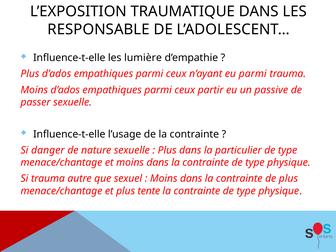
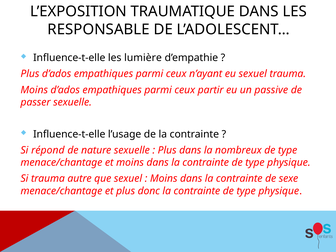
eu parmi: parmi -> sexuel
danger: danger -> répond
particulier: particulier -> nombreux
de plus: plus -> sexe
tente: tente -> donc
